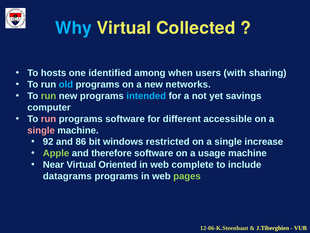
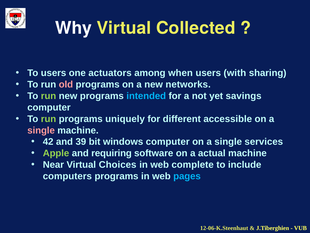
Why colour: light blue -> white
To hosts: hosts -> users
identified: identified -> actuators
old colour: light blue -> pink
run at (49, 119) colour: pink -> light green
programs software: software -> uniquely
92: 92 -> 42
86: 86 -> 39
windows restricted: restricted -> computer
increase: increase -> services
therefore: therefore -> requiring
usage: usage -> actual
Oriented: Oriented -> Choices
datagrams: datagrams -> computers
pages colour: light green -> light blue
